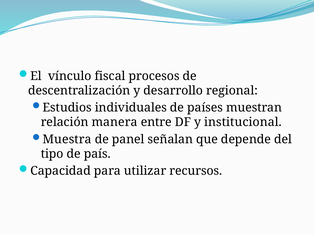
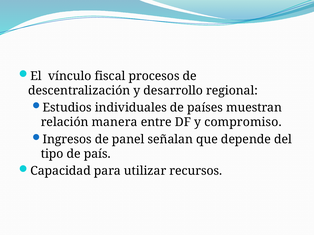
institucional: institucional -> compromiso
Muestra: Muestra -> Ingresos
